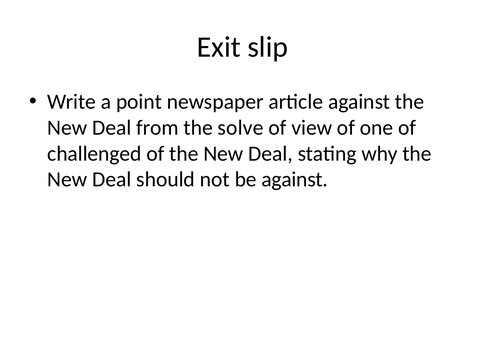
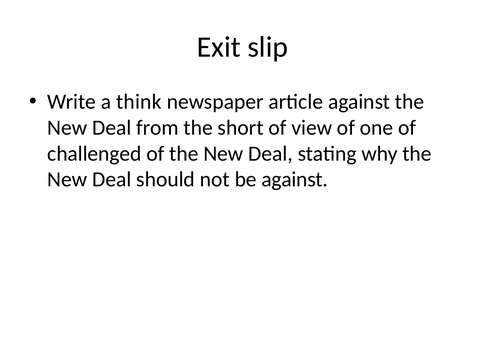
point: point -> think
solve: solve -> short
